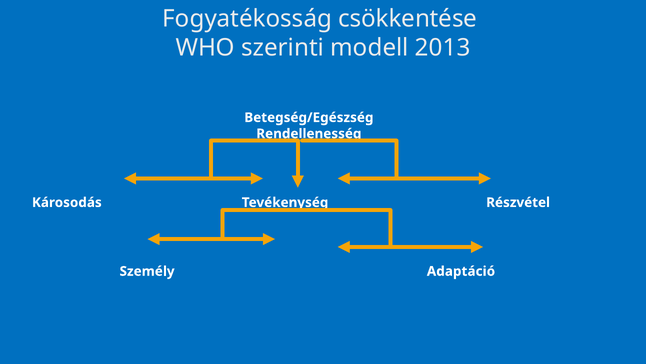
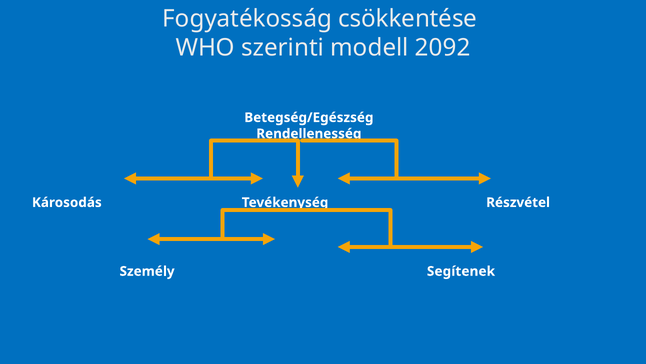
2013: 2013 -> 2092
Adaptáció: Adaptáció -> Segítenek
